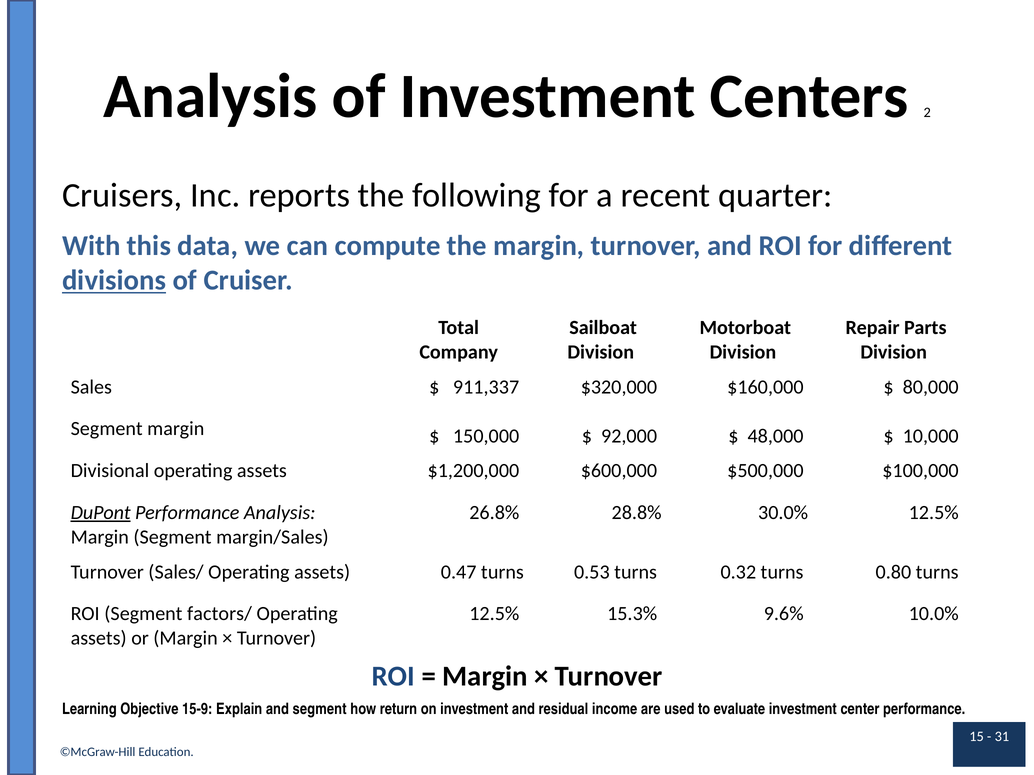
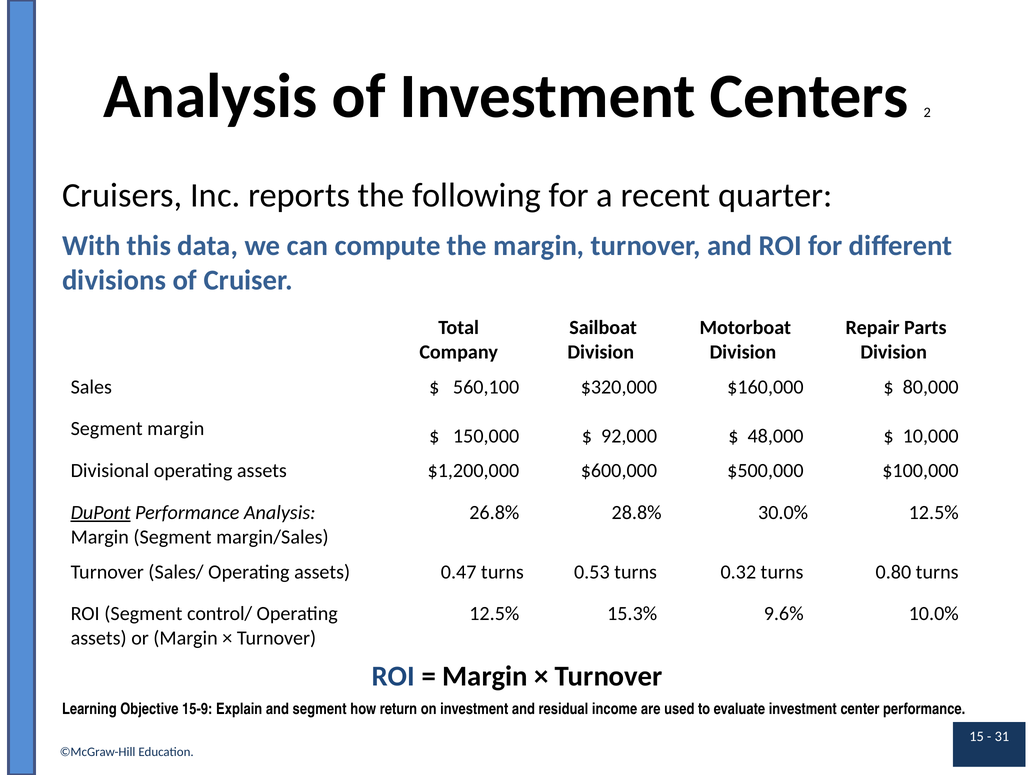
divisions underline: present -> none
911,337: 911,337 -> 560,100
factors/: factors/ -> control/
